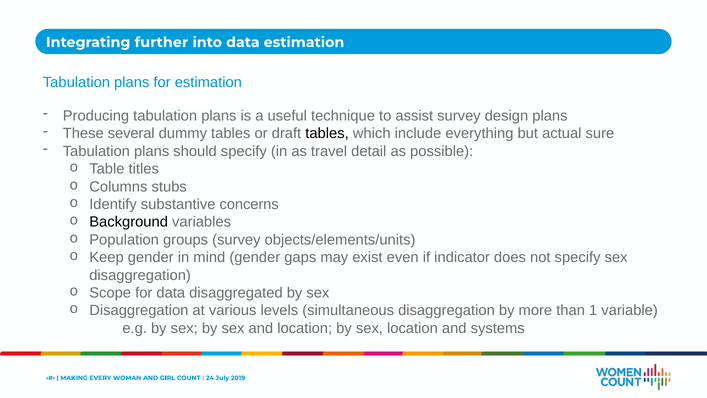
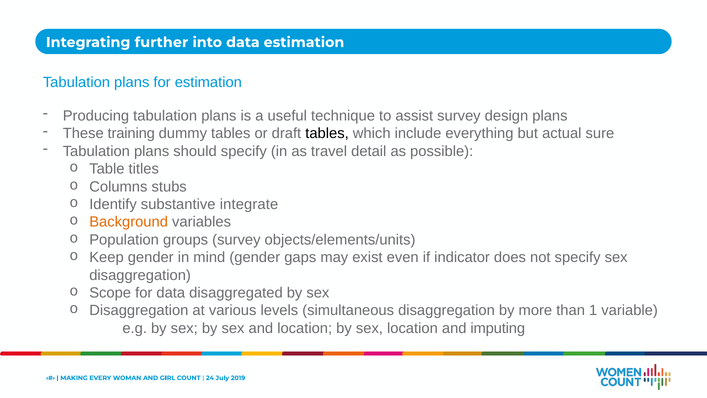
several: several -> training
concerns: concerns -> integrate
Background colour: black -> orange
systems: systems -> imputing
